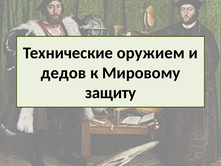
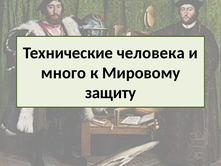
оружием: оружием -> человека
дедов: дедов -> много
